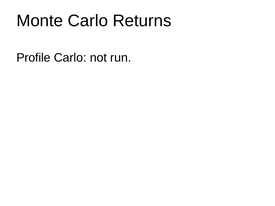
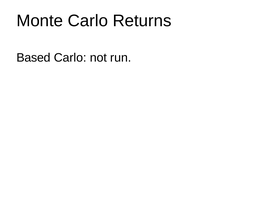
Profile: Profile -> Based
